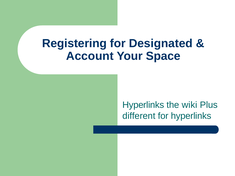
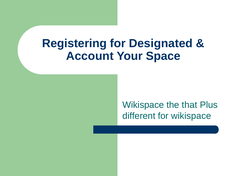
Hyperlinks at (143, 105): Hyperlinks -> Wikispace
wiki: wiki -> that
for hyperlinks: hyperlinks -> wikispace
